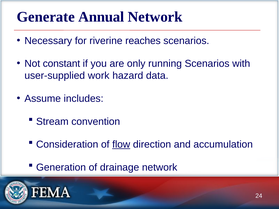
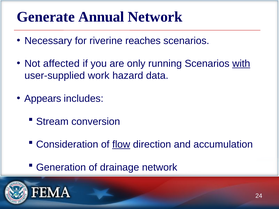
constant: constant -> affected
with underline: none -> present
Assume: Assume -> Appears
convention: convention -> conversion
